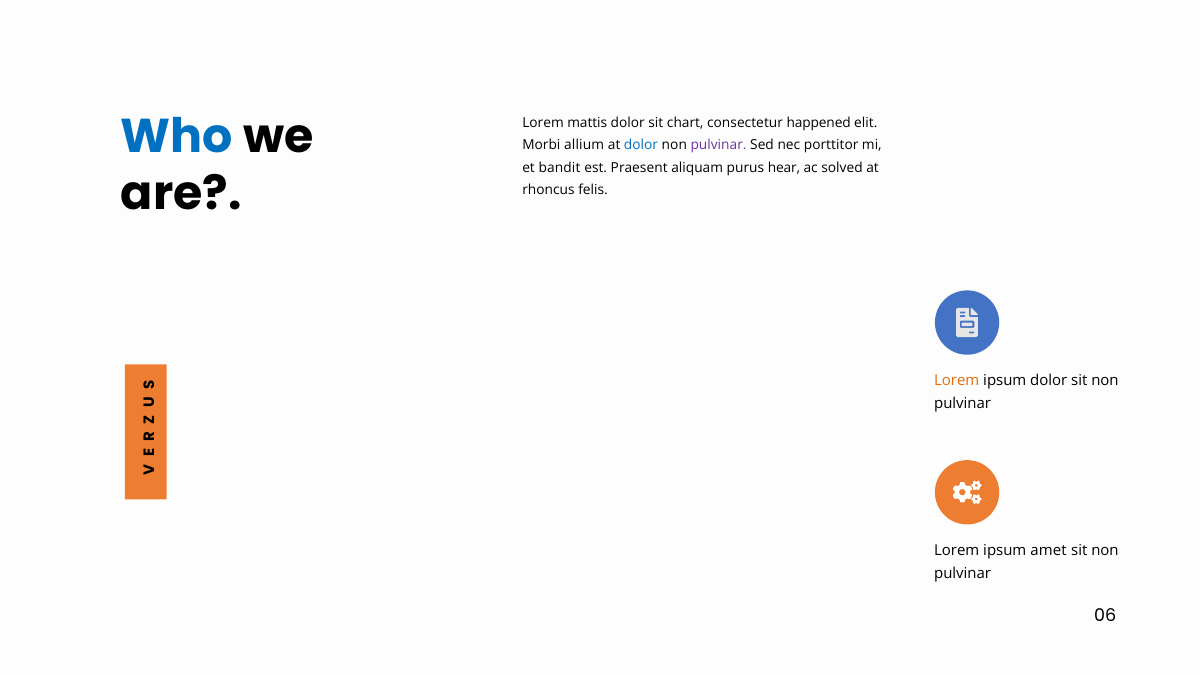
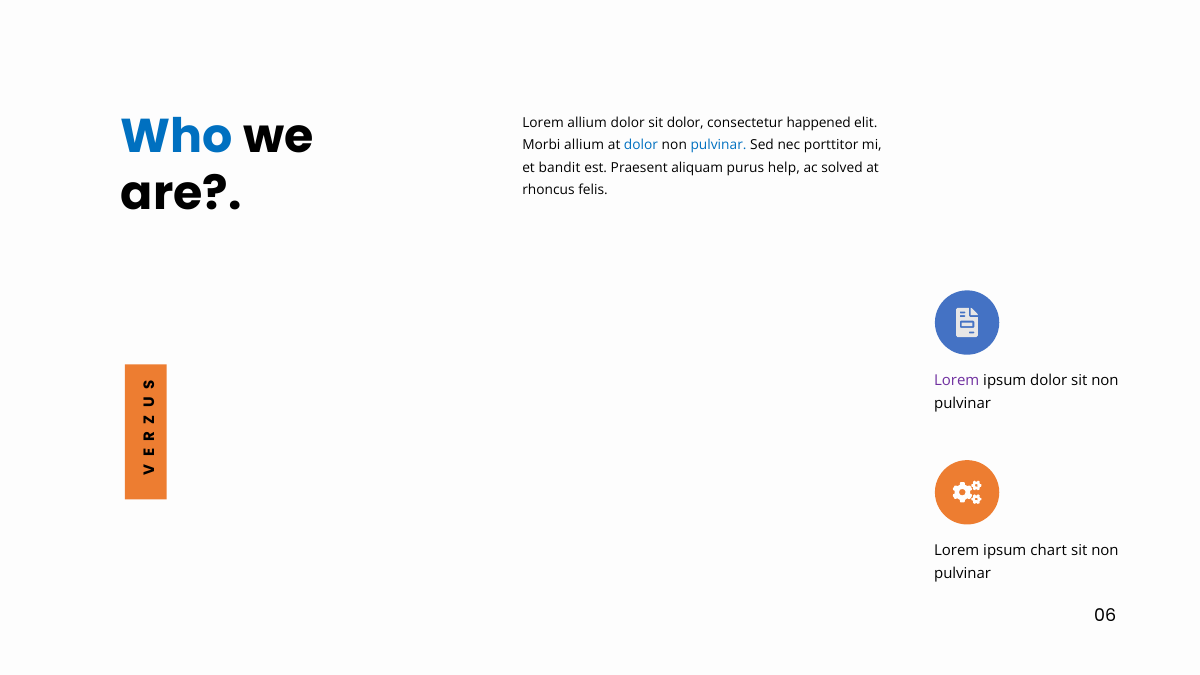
Lorem mattis: mattis -> allium
sit chart: chart -> dolor
pulvinar at (719, 145) colour: purple -> blue
hear: hear -> help
Lorem at (957, 381) colour: orange -> purple
amet: amet -> chart
